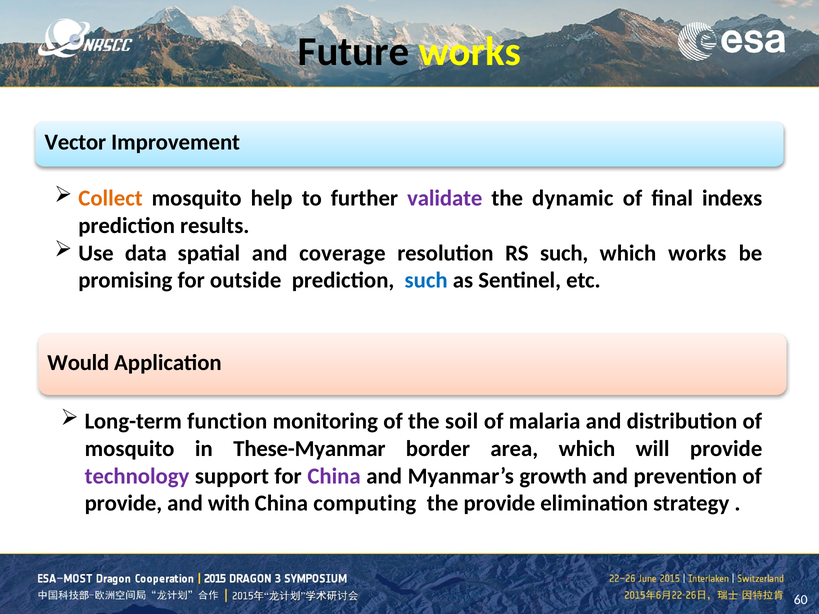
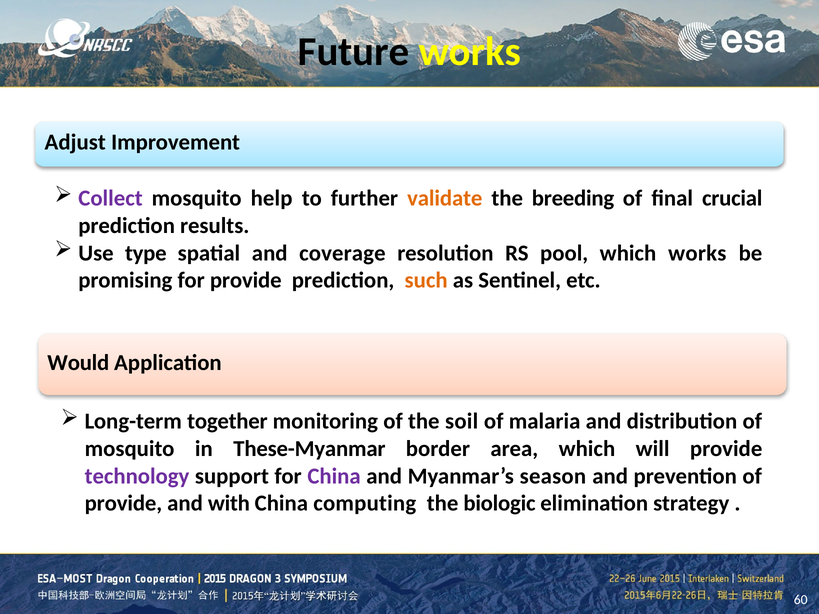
Vector: Vector -> Adjust
Collect colour: orange -> purple
validate colour: purple -> orange
dynamic: dynamic -> breeding
indexs: indexs -> crucial
data: data -> type
RS such: such -> pool
for outside: outside -> provide
such at (426, 280) colour: blue -> orange
function: function -> together
growth: growth -> season
the provide: provide -> biologic
